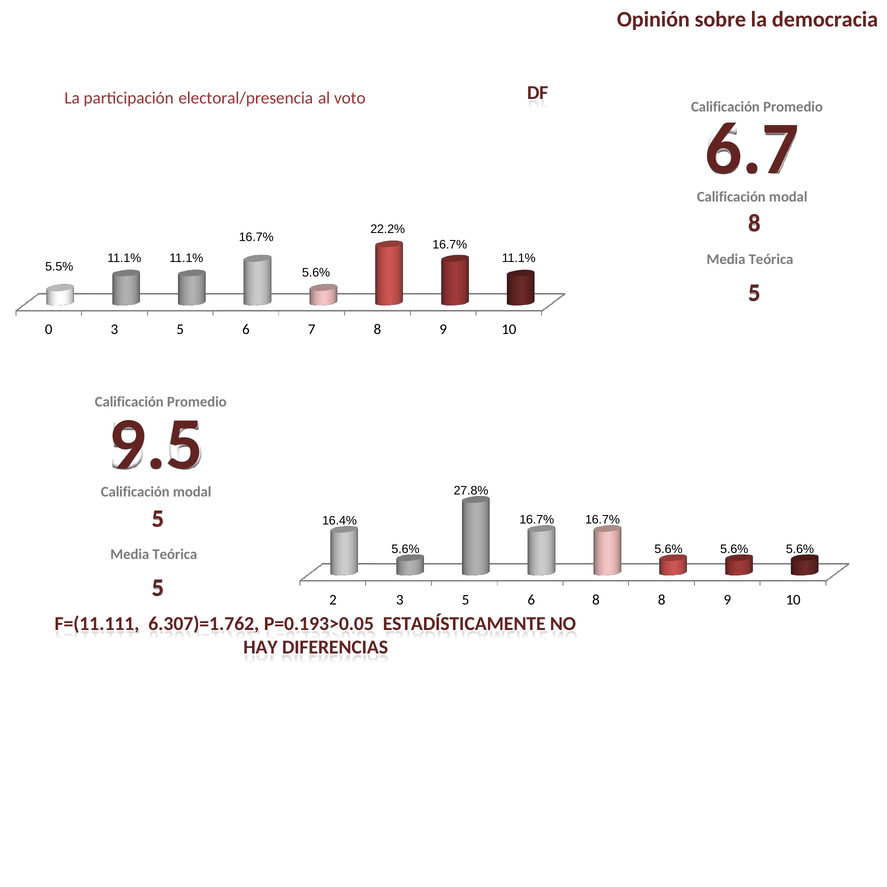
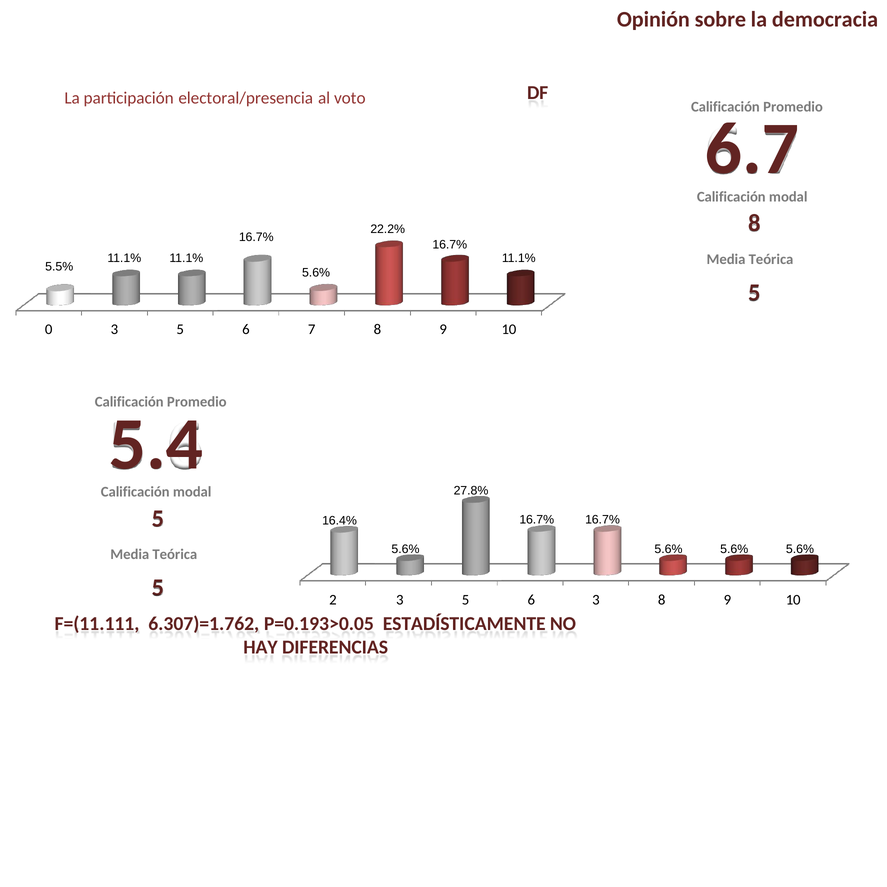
9.5: 9.5 -> 5.4
6 8: 8 -> 3
